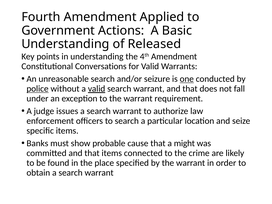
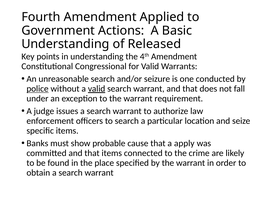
Conversations: Conversations -> Congressional
one underline: present -> none
might: might -> apply
